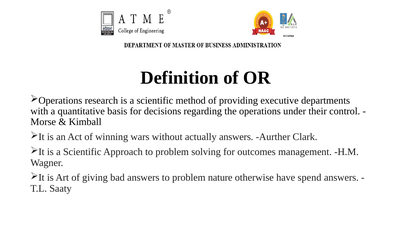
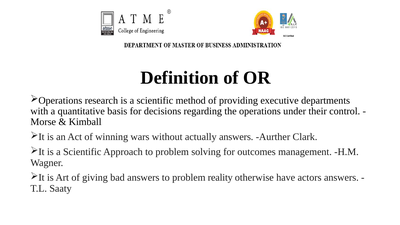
nature: nature -> reality
spend: spend -> actors
